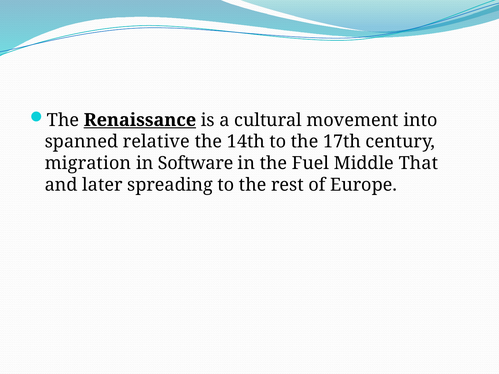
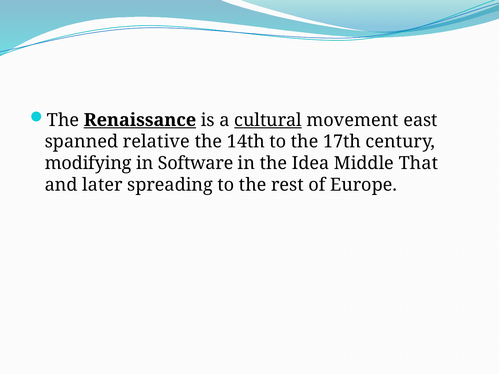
cultural underline: none -> present
into: into -> east
migration: migration -> modifying
Fuel: Fuel -> Idea
